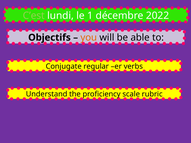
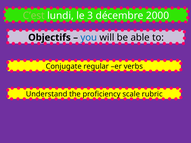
1: 1 -> 3
2022: 2022 -> 2000
you colour: orange -> blue
